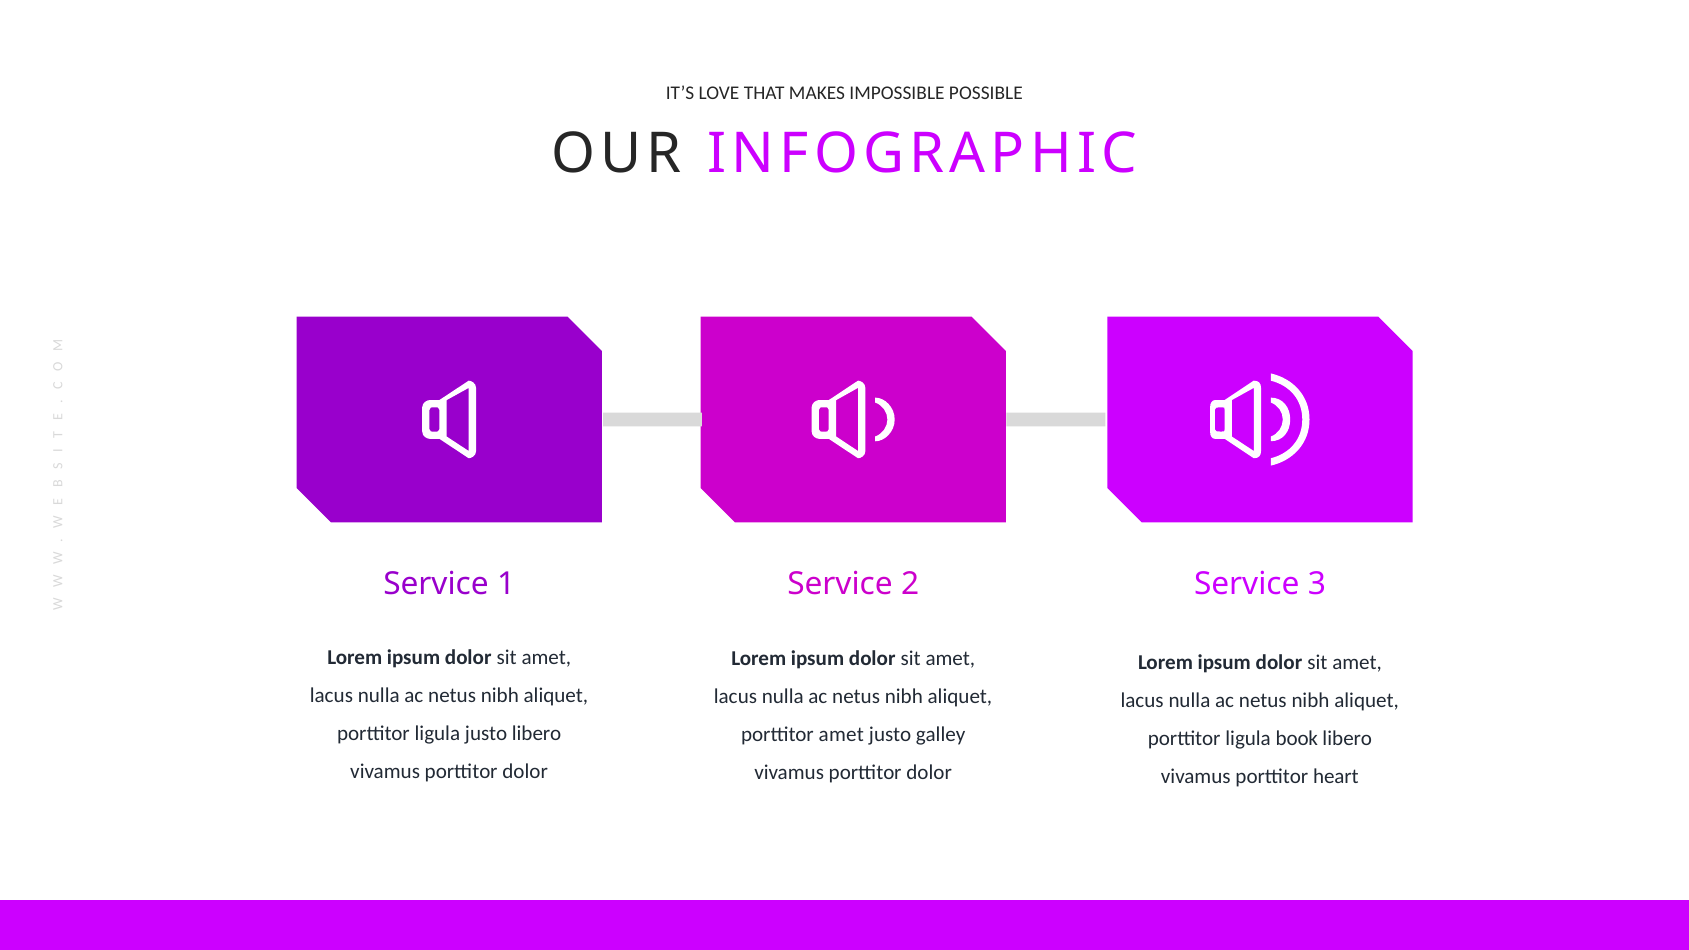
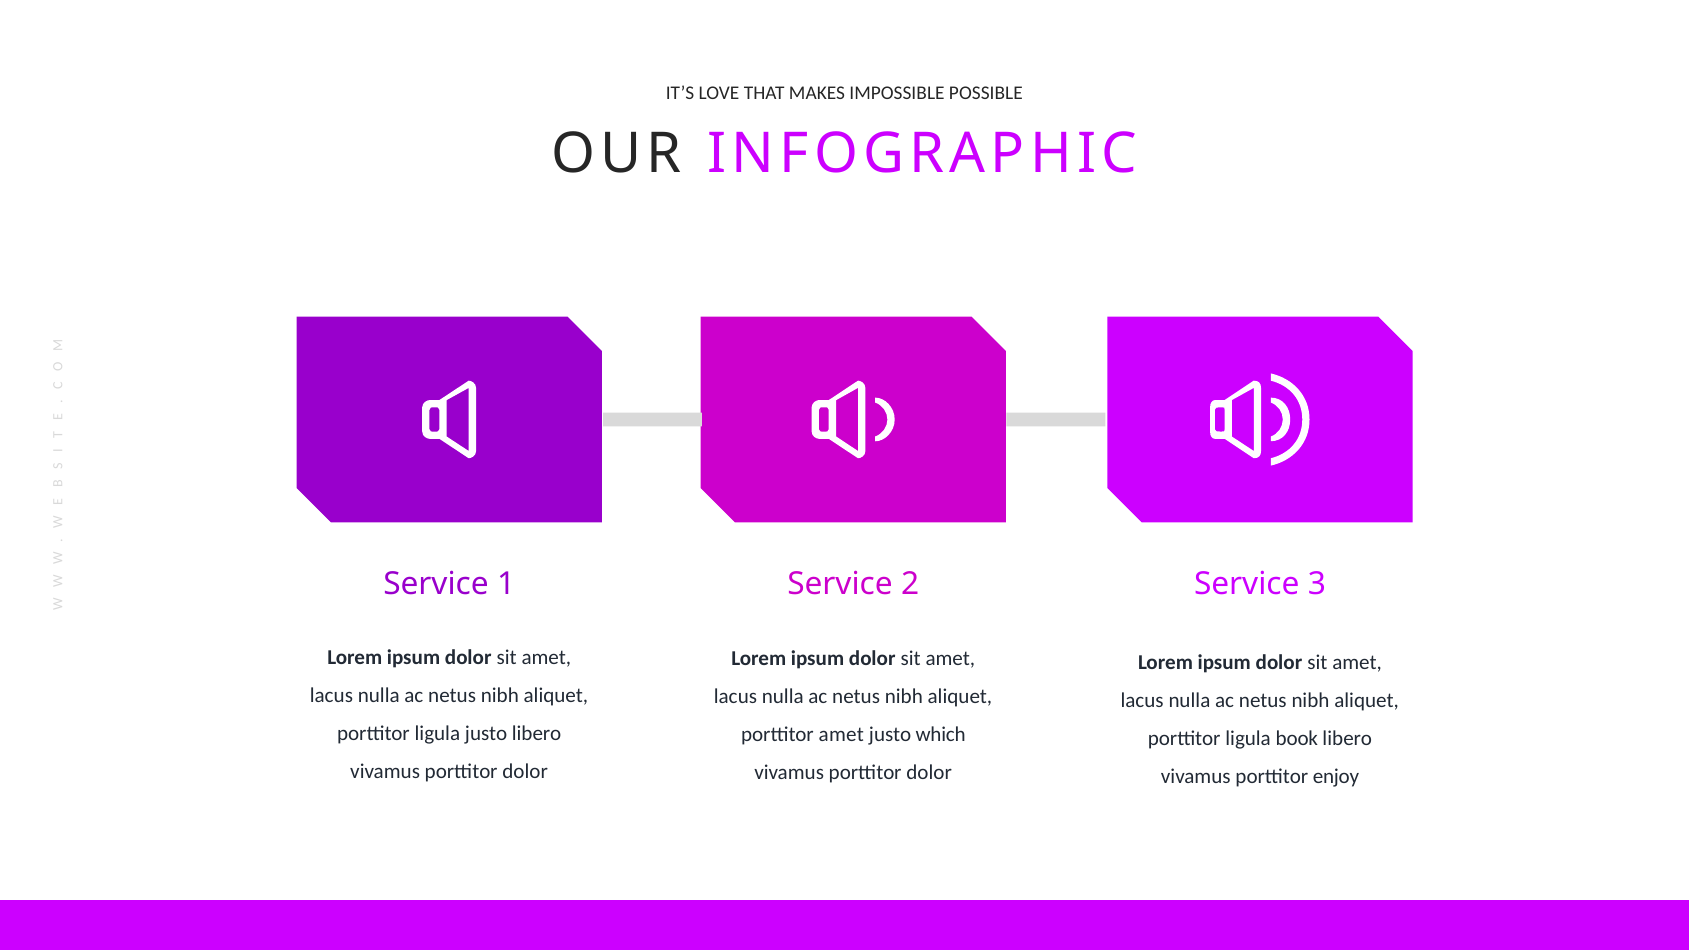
galley: galley -> which
heart: heart -> enjoy
